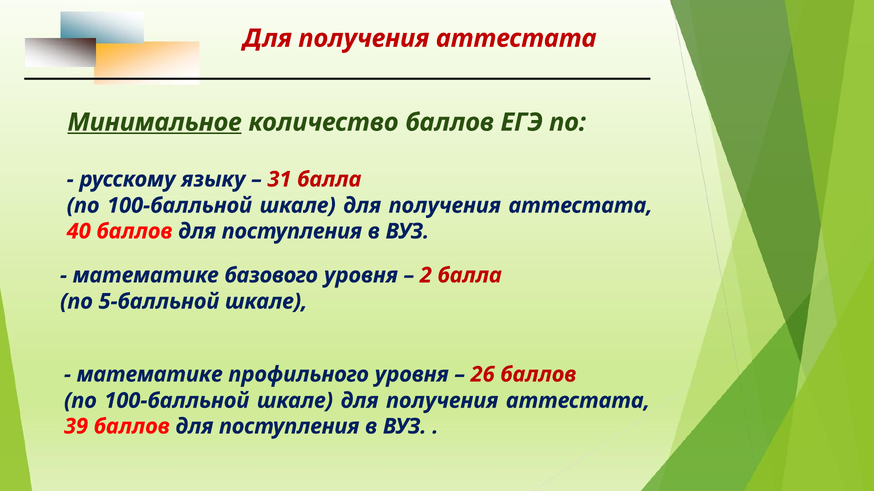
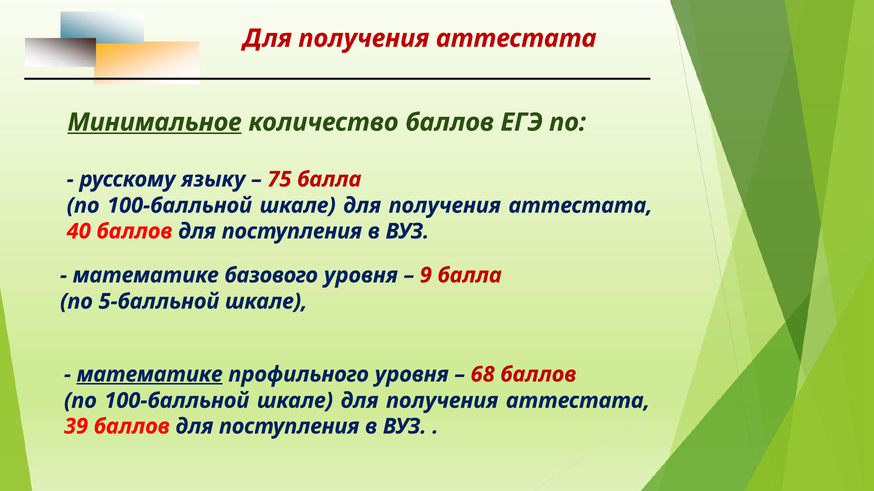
31: 31 -> 75
2: 2 -> 9
математике at (150, 375) underline: none -> present
26: 26 -> 68
